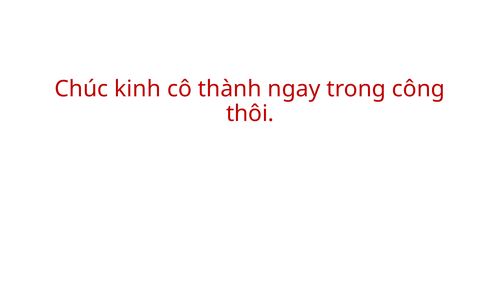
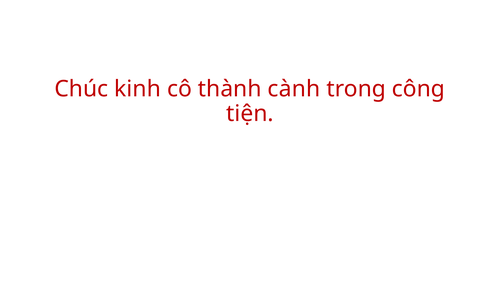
ngay: ngay -> cành
thôi: thôi -> tiện
